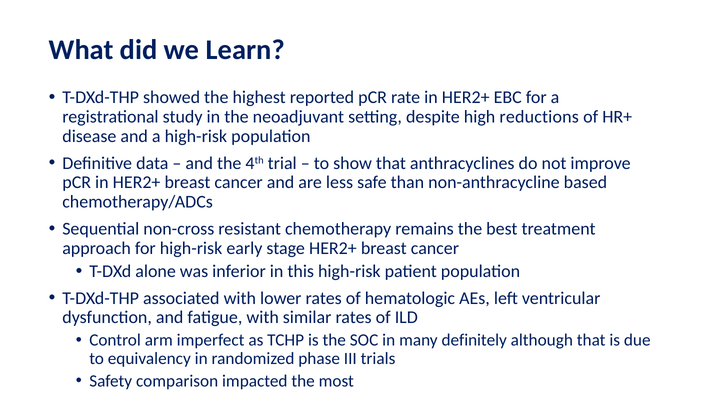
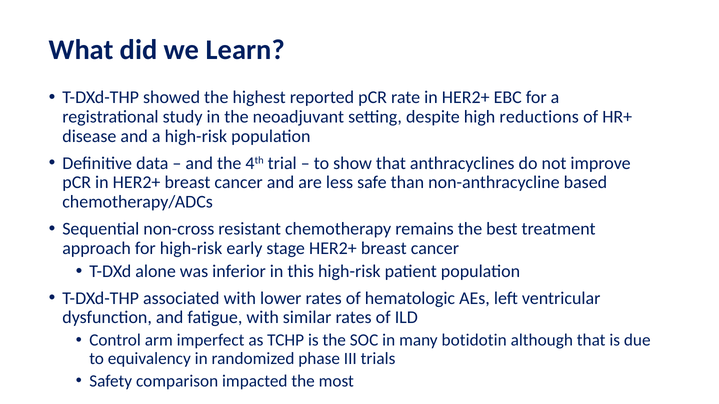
definitely: definitely -> botidotin
